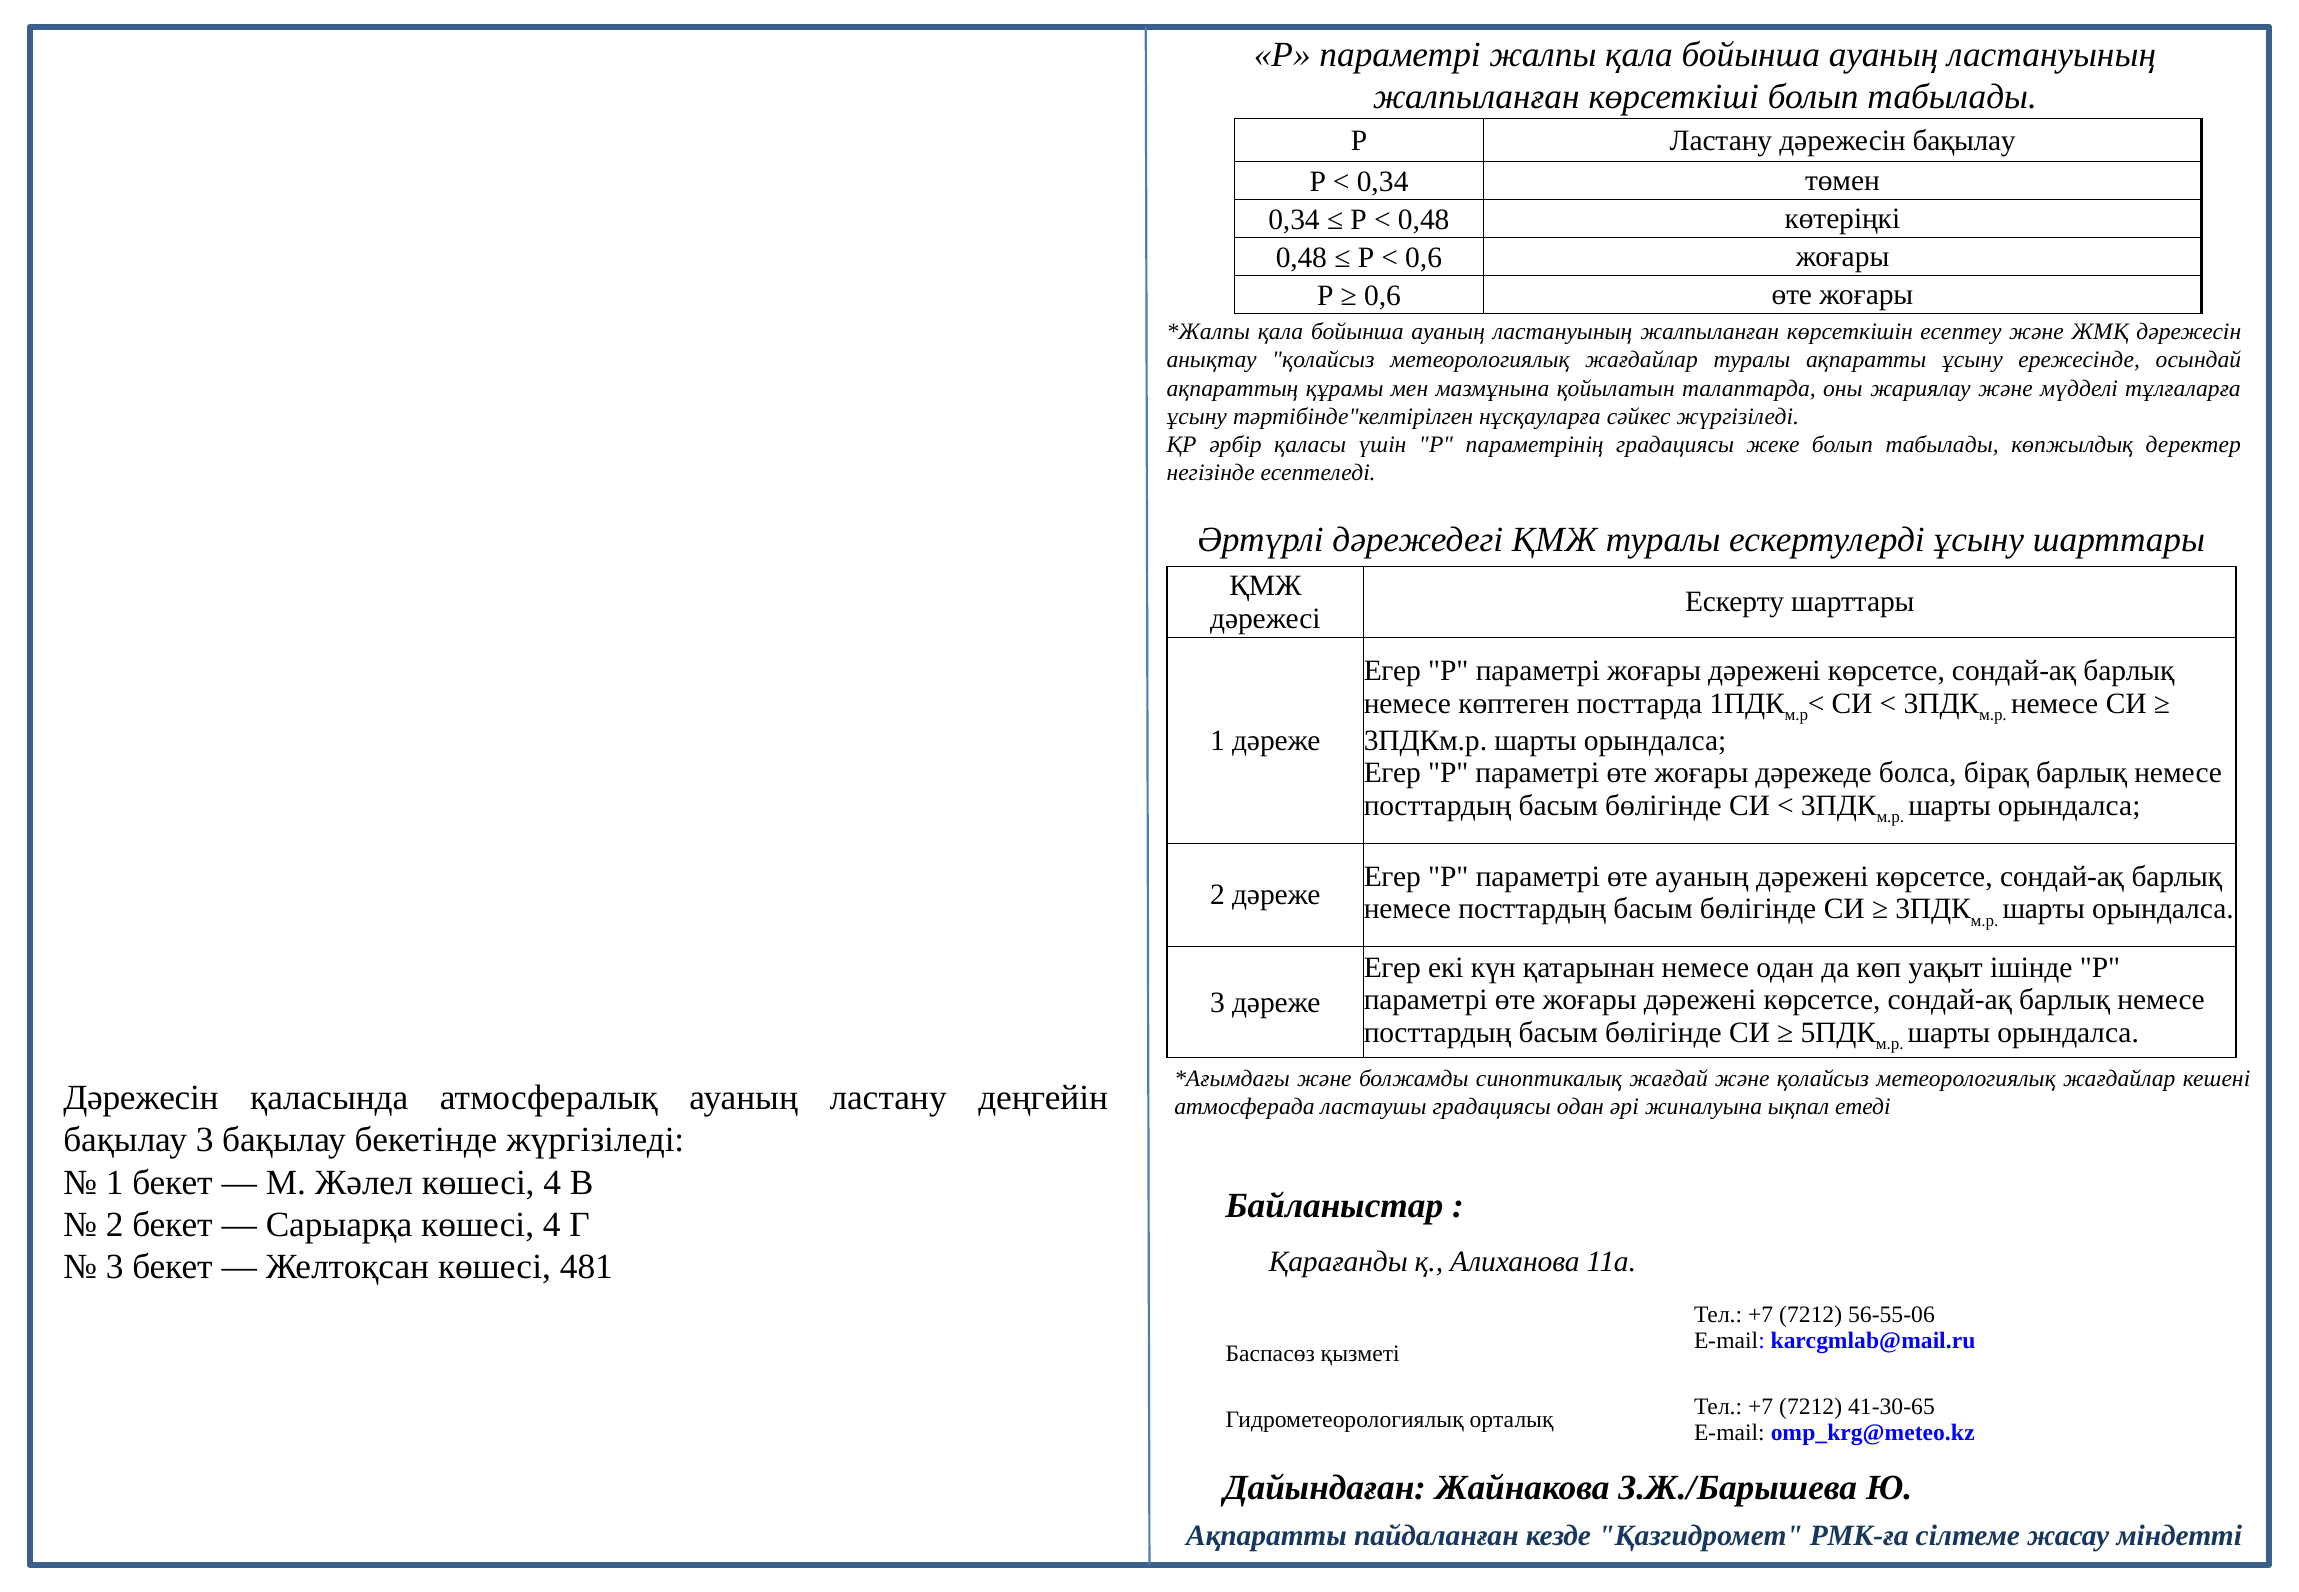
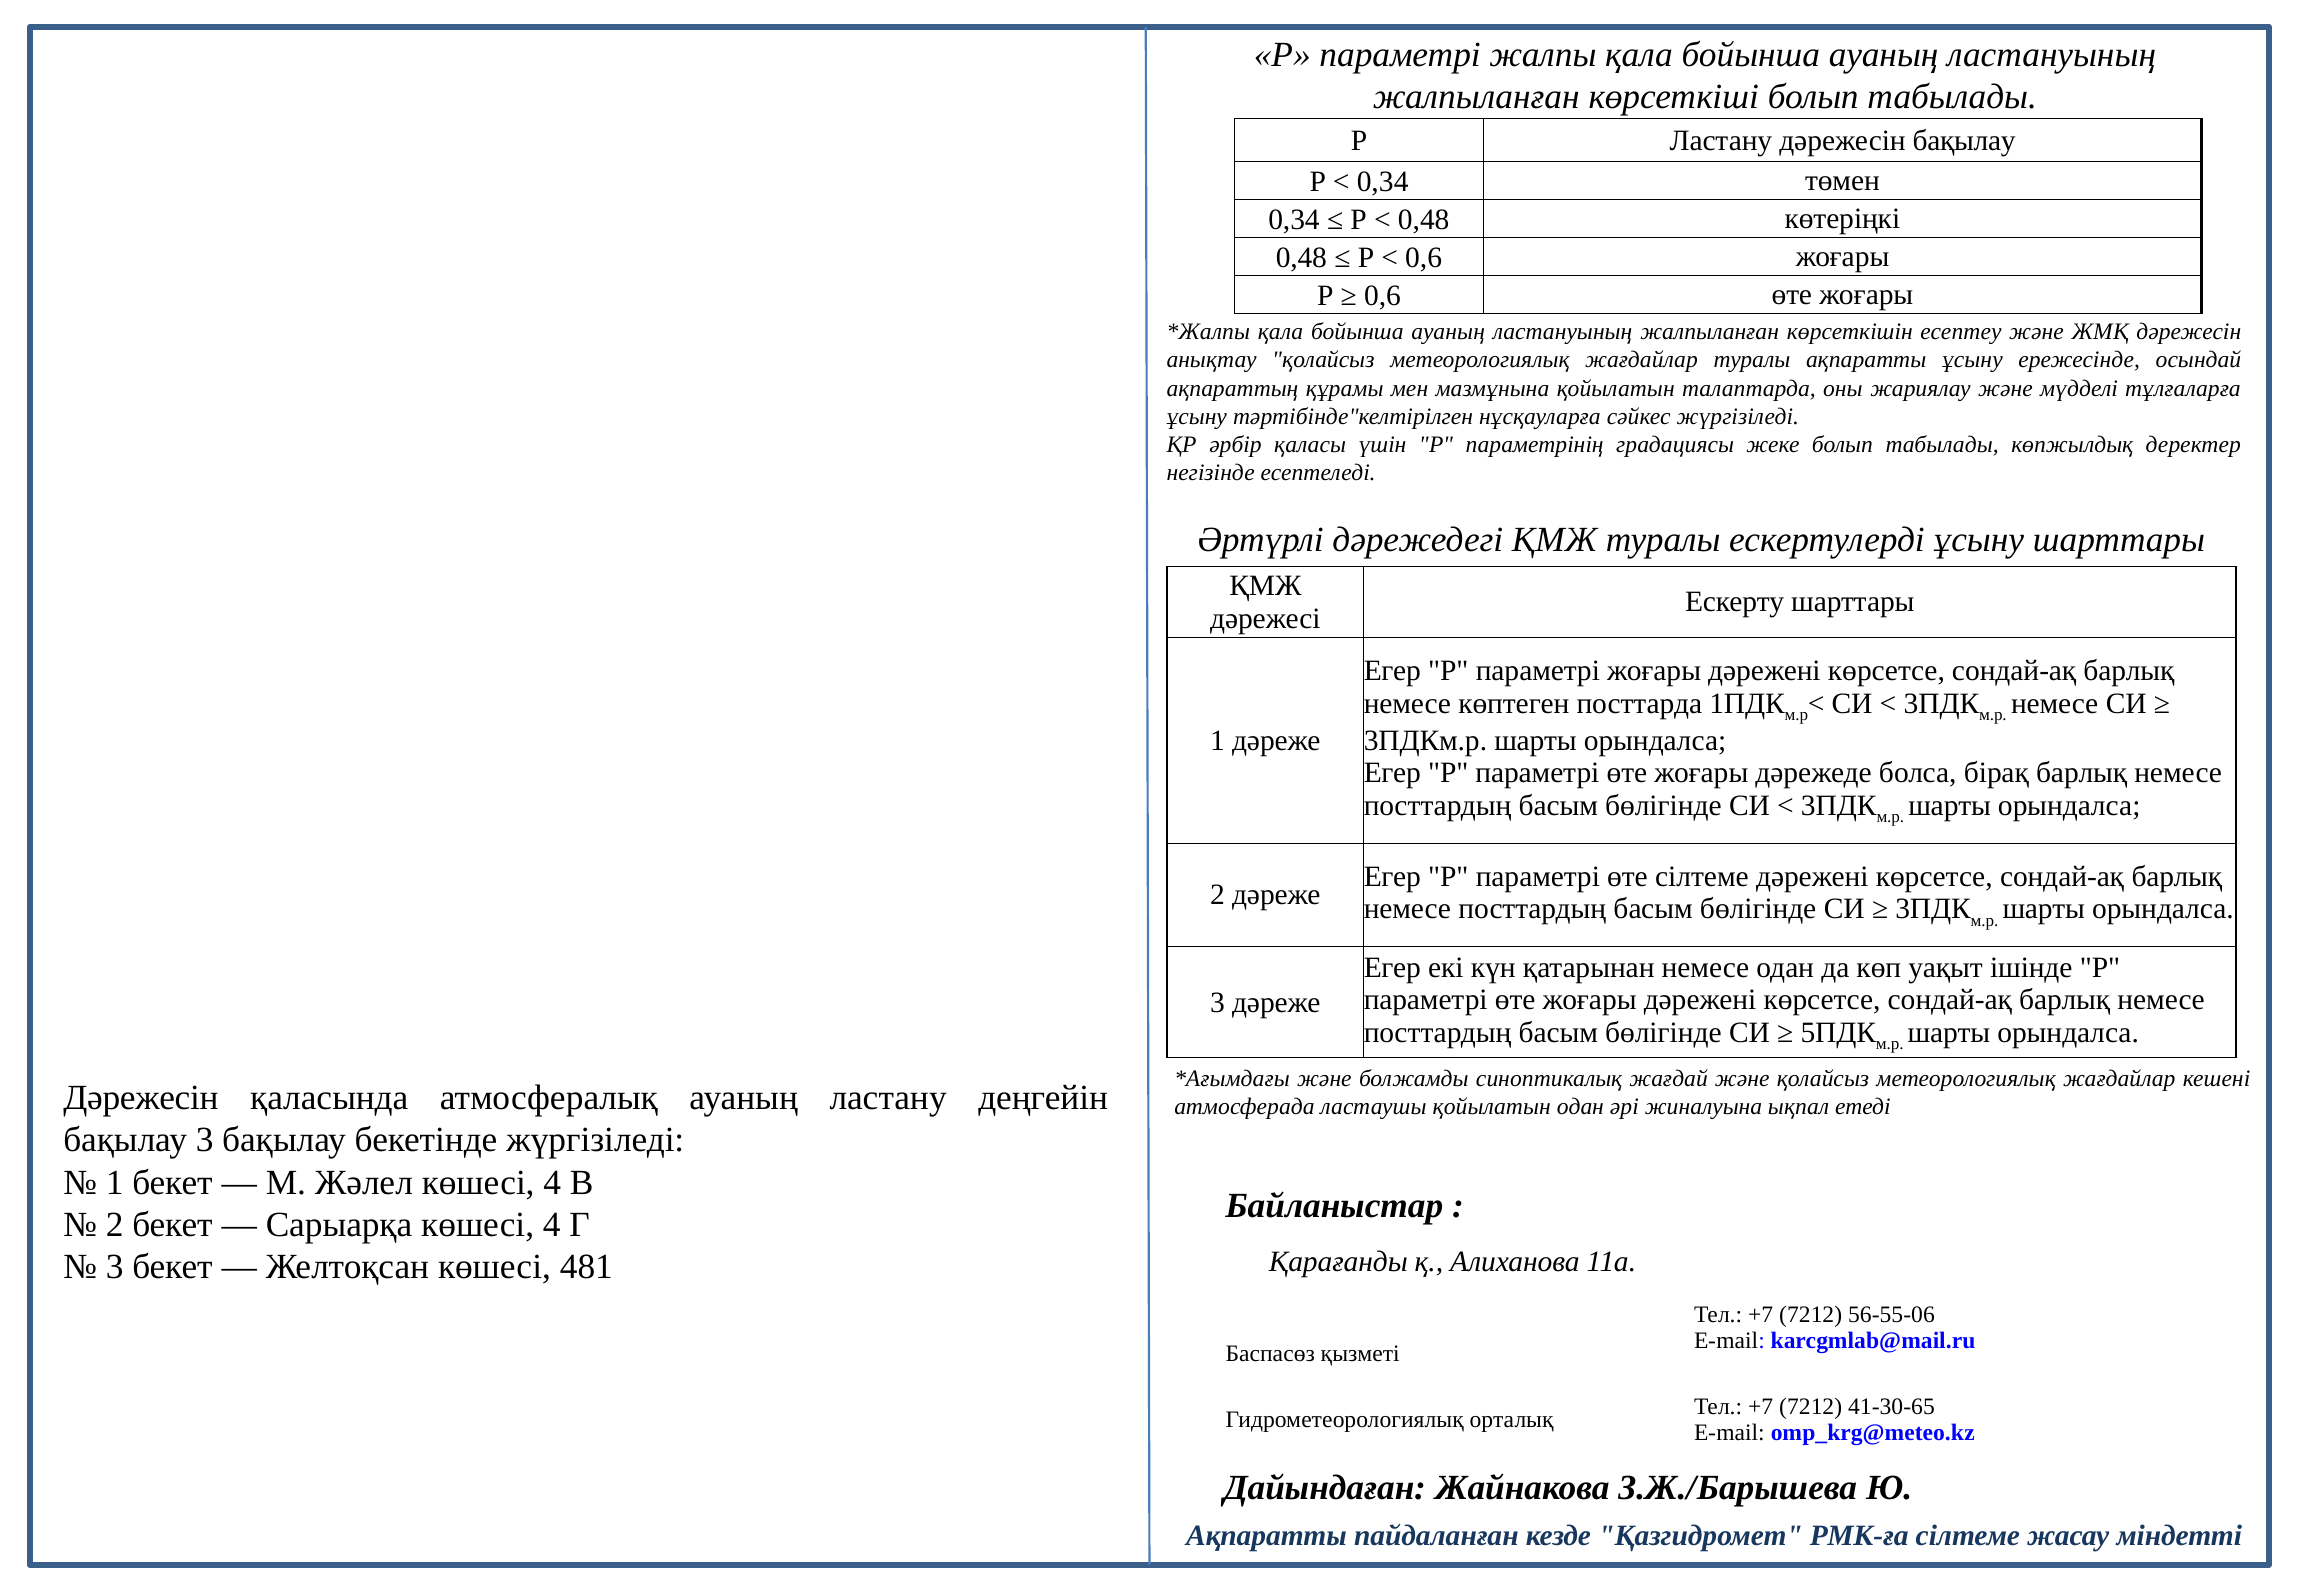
өте ауаның: ауаның -> сілтеме
ластаушы градациясы: градациясы -> қойылатын
